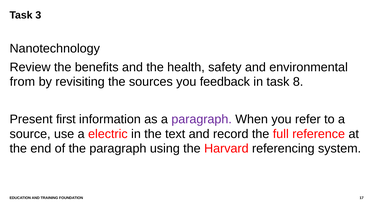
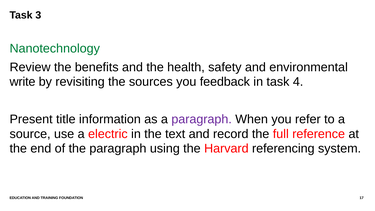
Nanotechnology colour: black -> green
from: from -> write
8: 8 -> 4
first: first -> title
